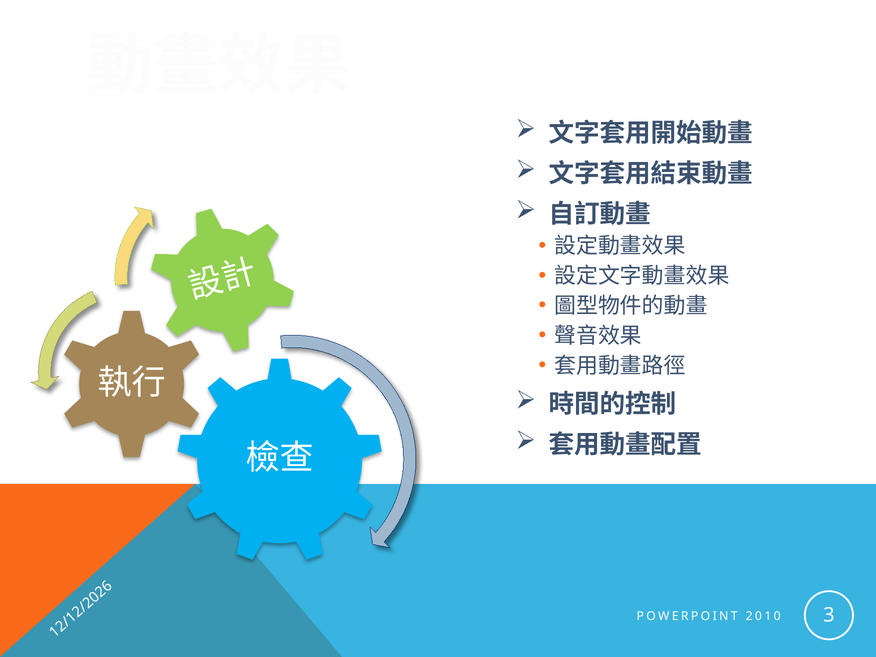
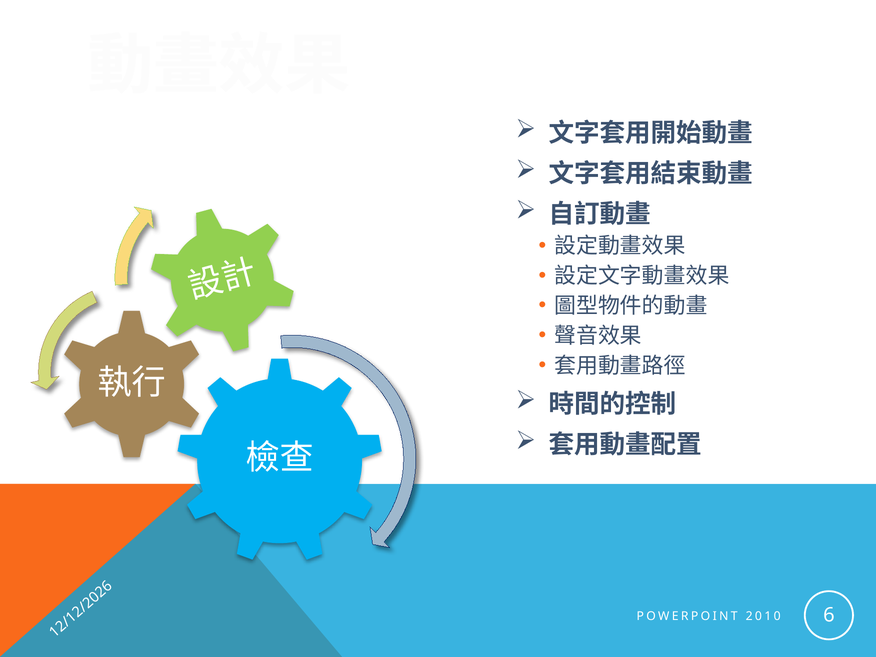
2010 3: 3 -> 6
